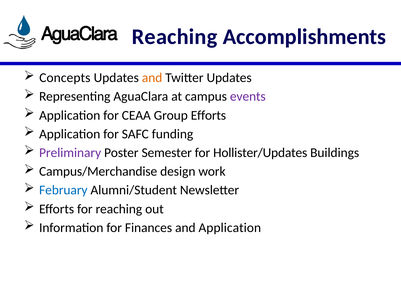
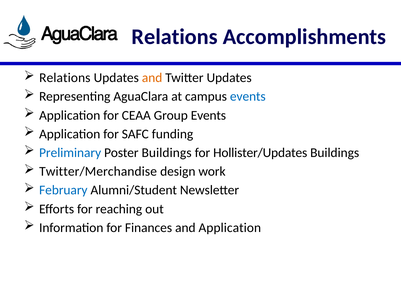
Reaching at (175, 37): Reaching -> Relations
Concepts at (65, 78): Concepts -> Relations
events at (248, 97) colour: purple -> blue
Group Efforts: Efforts -> Events
Preliminary colour: purple -> blue
Poster Semester: Semester -> Buildings
Campus/Merchandise: Campus/Merchandise -> Twitter/Merchandise
